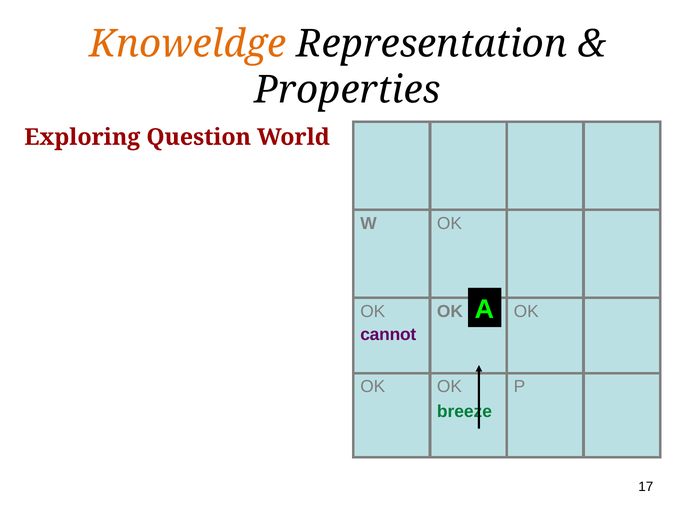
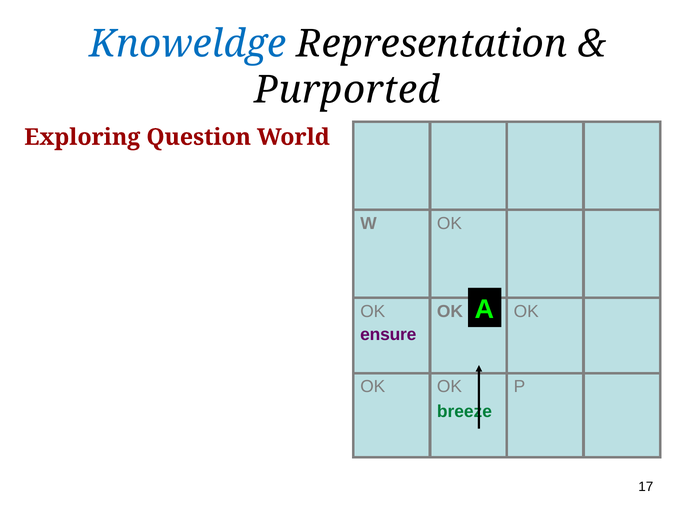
Knoweldge colour: orange -> blue
Properties: Properties -> Purported
cannot: cannot -> ensure
